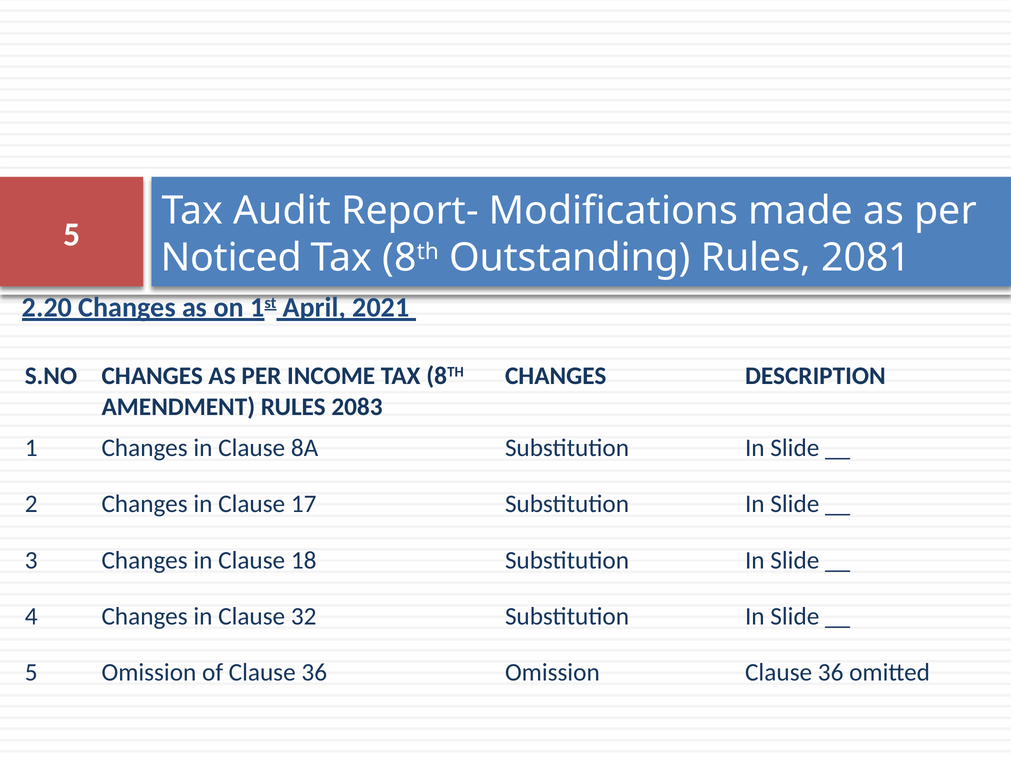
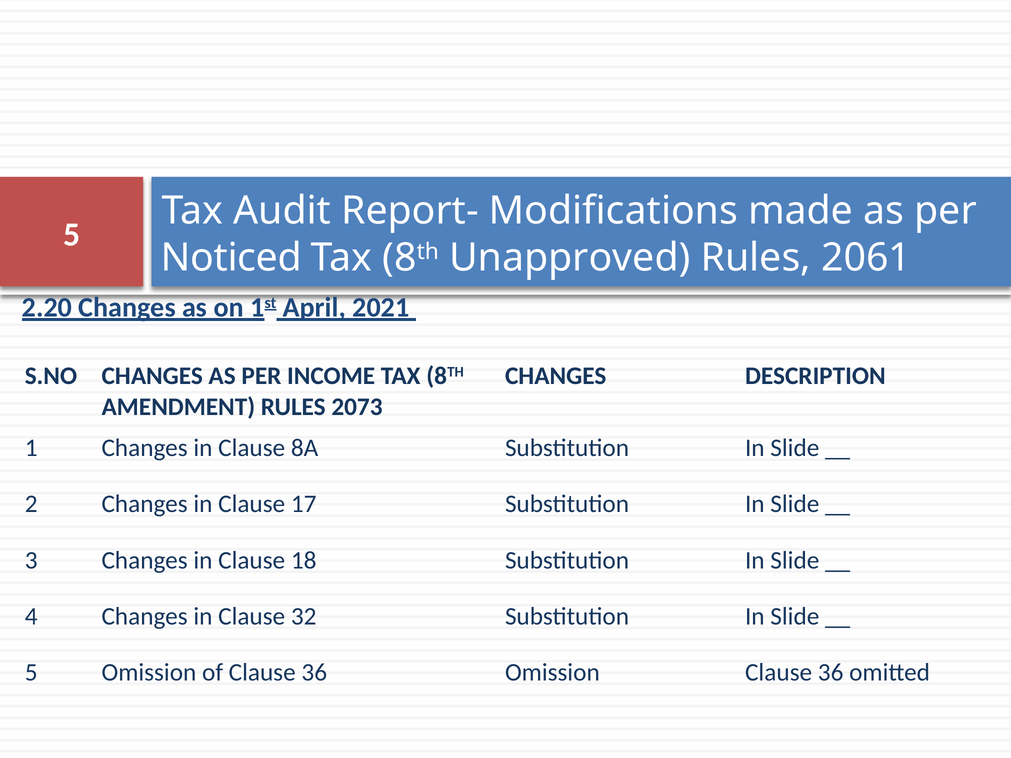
Outstanding: Outstanding -> Unapproved
2081: 2081 -> 2061
2083: 2083 -> 2073
